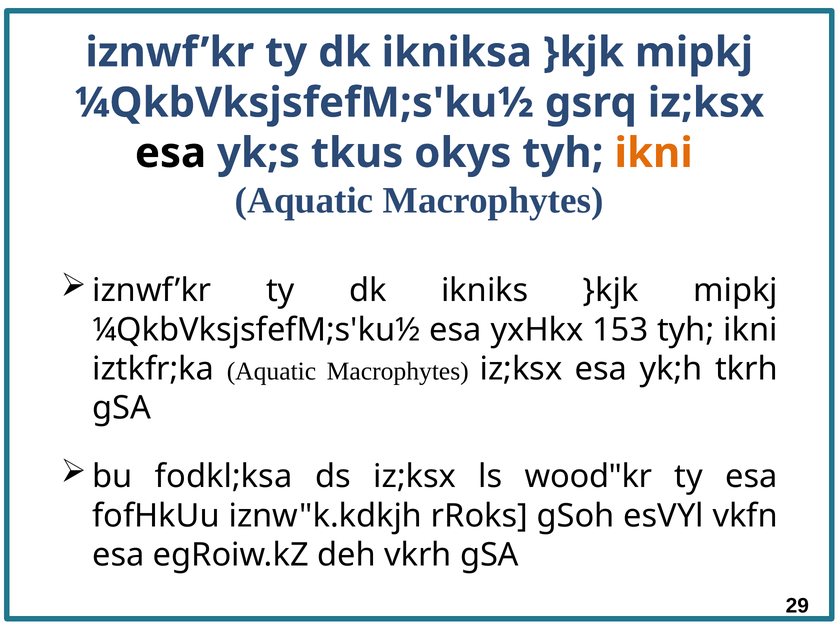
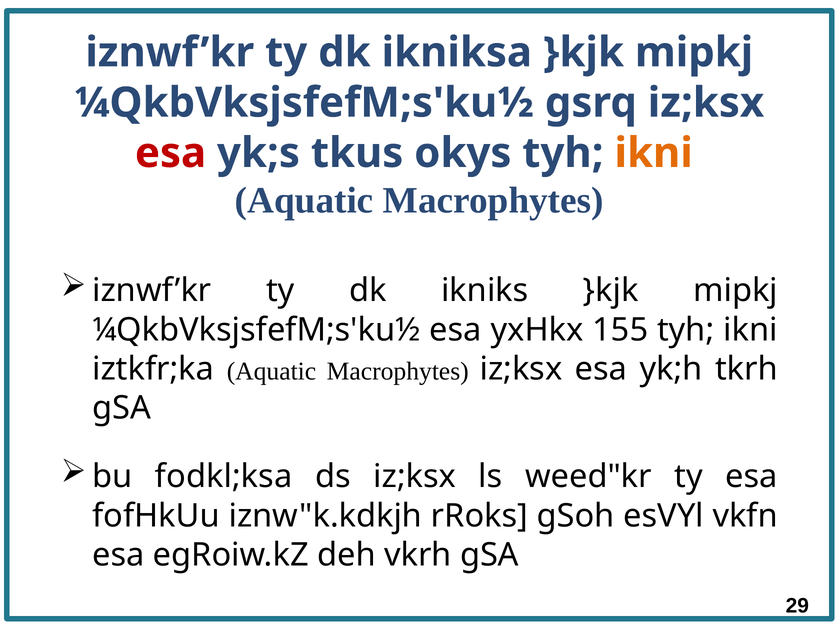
esa at (171, 153) colour: black -> red
153: 153 -> 155
wood"kr: wood"kr -> weed"kr
